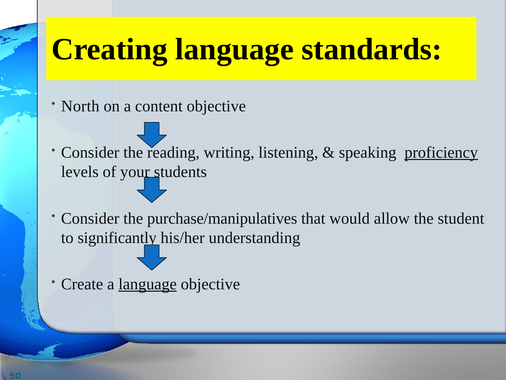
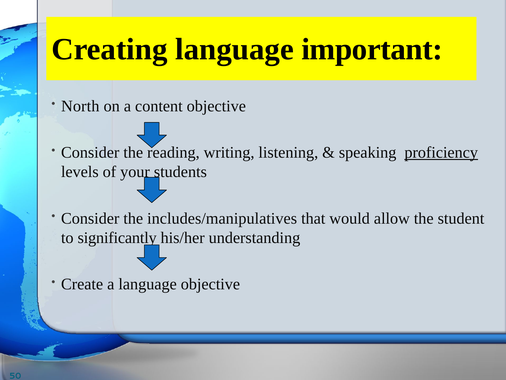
standards: standards -> important
purchase/manipulatives: purchase/manipulatives -> includes/manipulatives
language at (148, 284) underline: present -> none
